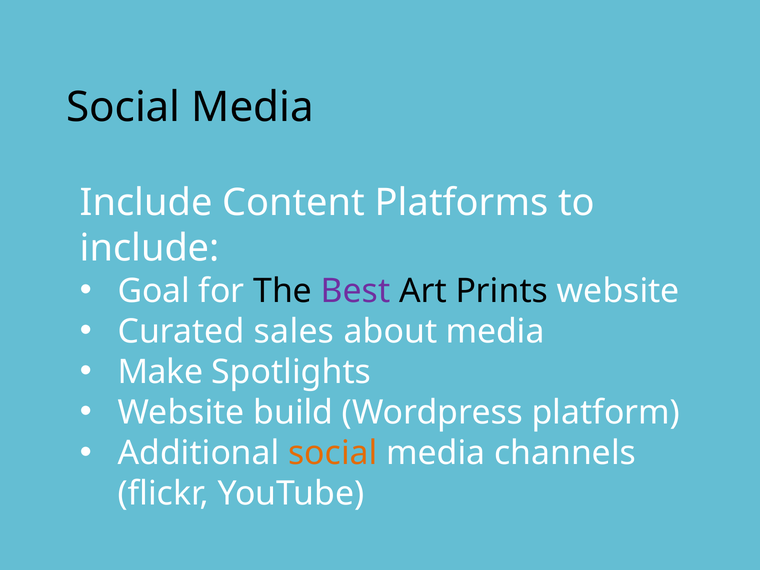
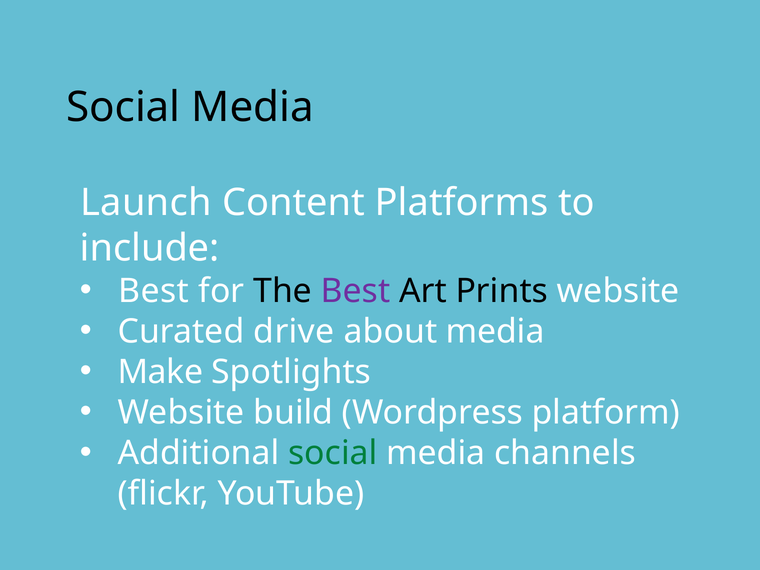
Include at (146, 203): Include -> Launch
Goal at (154, 291): Goal -> Best
sales: sales -> drive
social at (333, 453) colour: orange -> green
